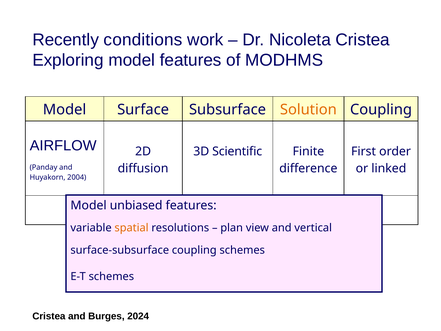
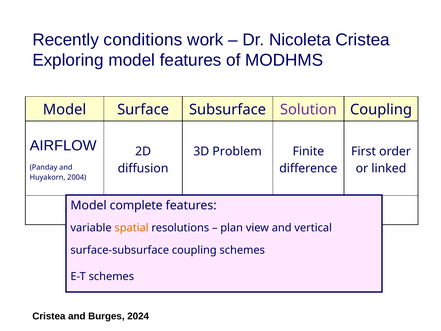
Solution colour: orange -> purple
Scientific: Scientific -> Problem
unbiased: unbiased -> complete
